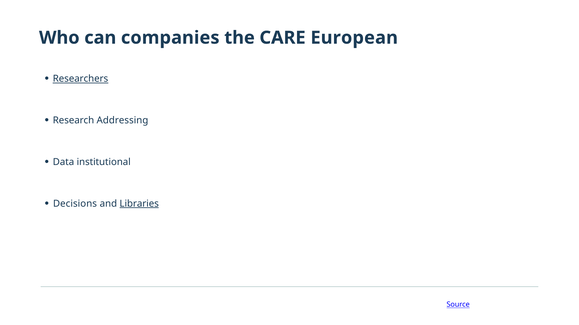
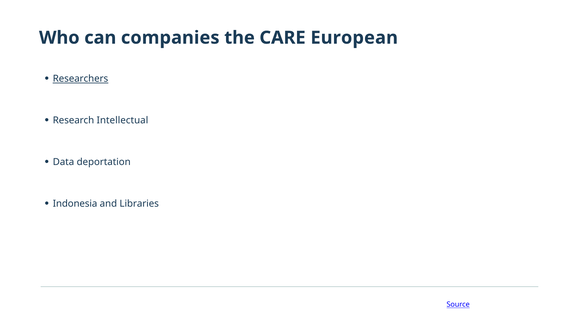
Addressing: Addressing -> Intellectual
institutional: institutional -> deportation
Decisions: Decisions -> Indonesia
Libraries underline: present -> none
